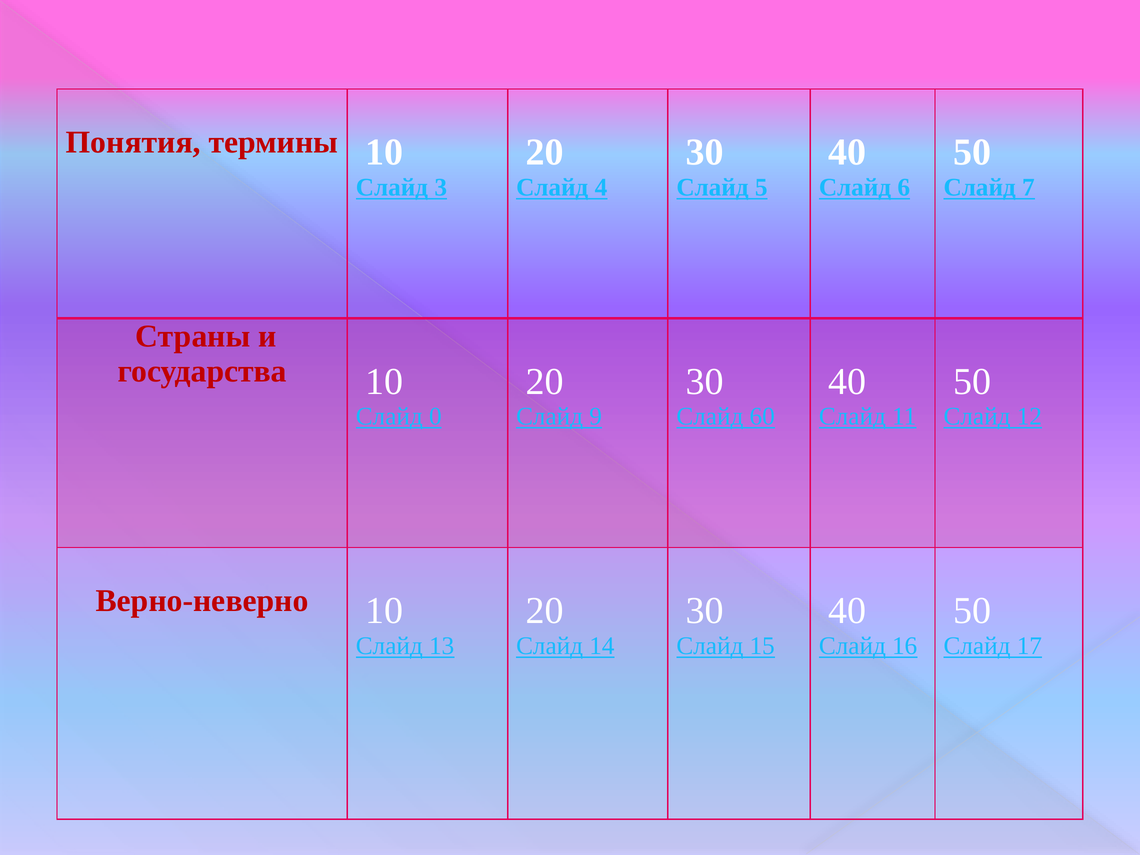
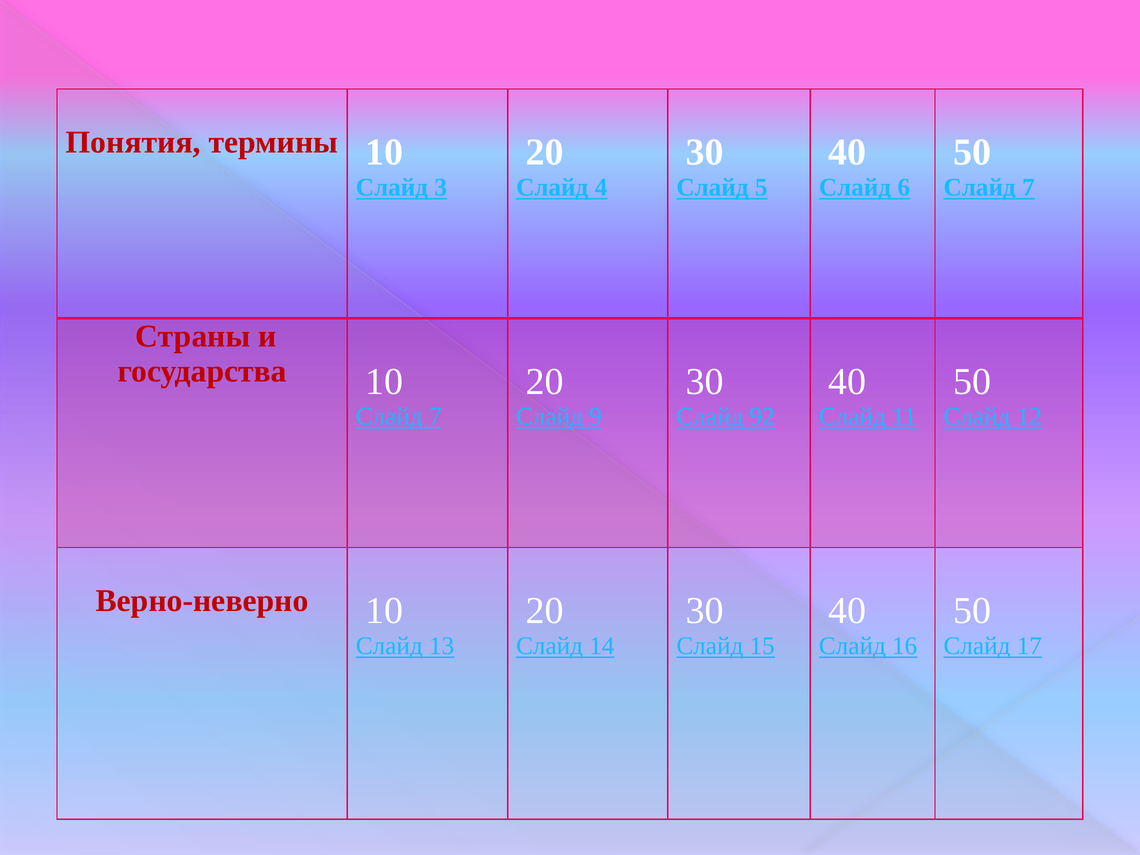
0 at (435, 417): 0 -> 7
60: 60 -> 92
